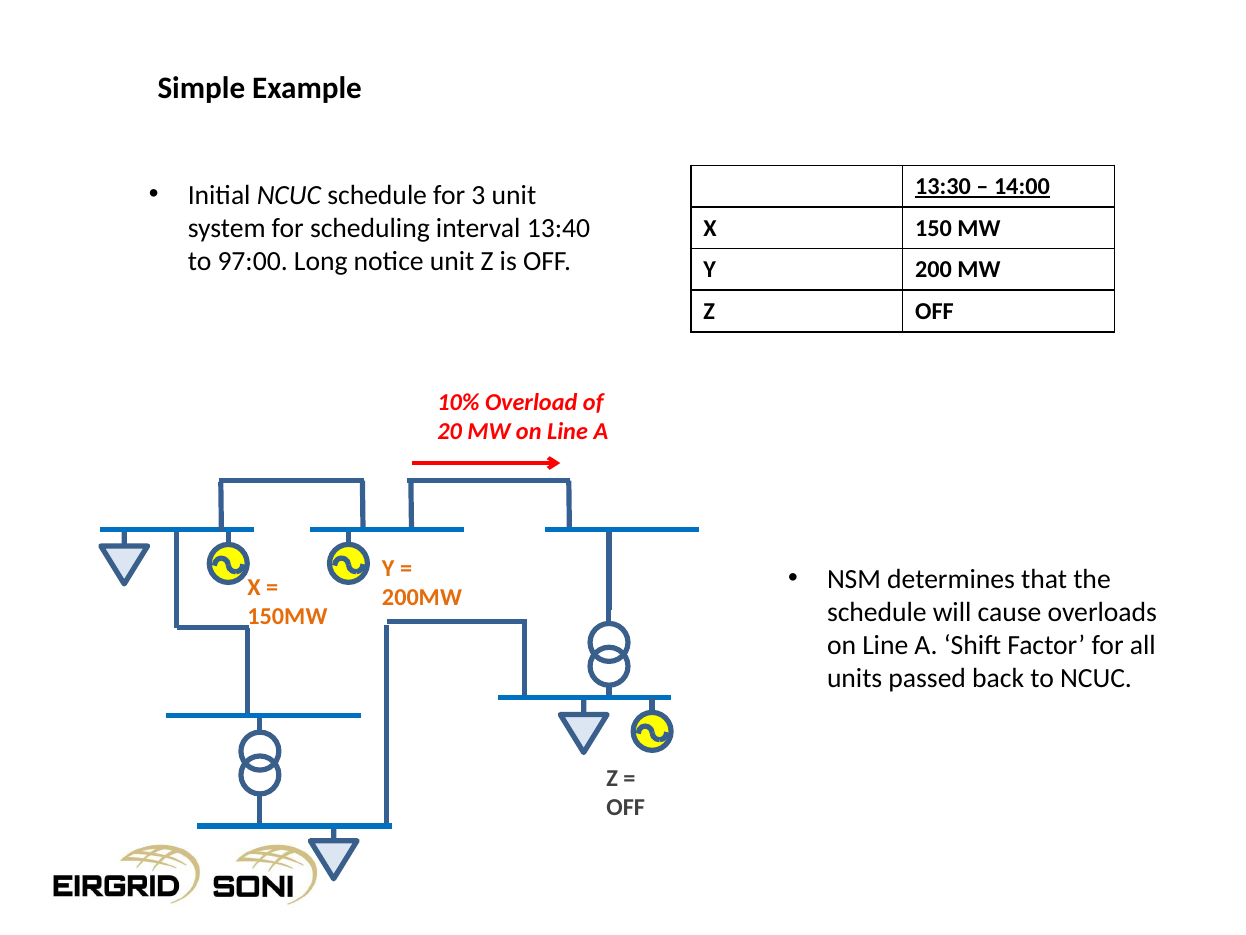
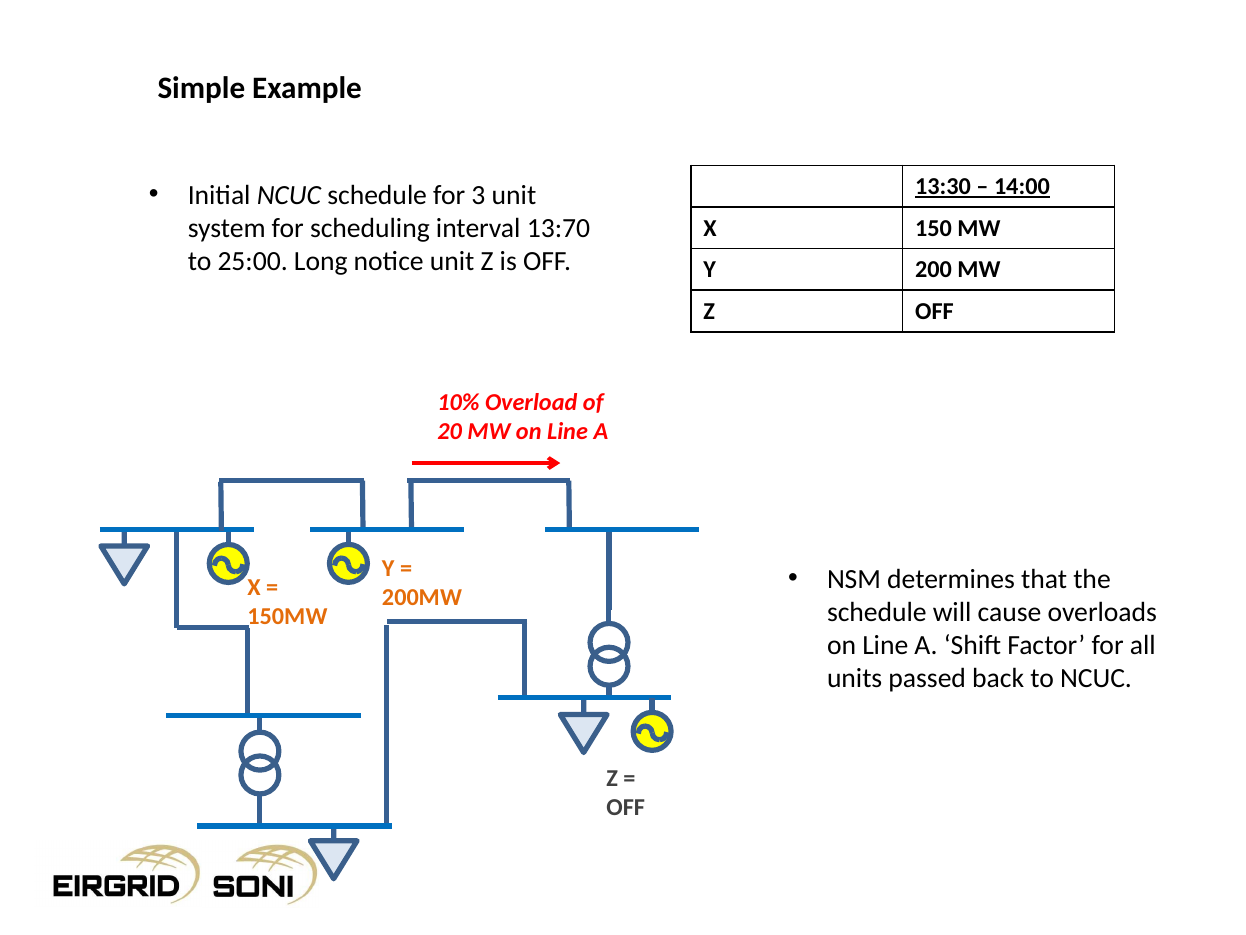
13:40: 13:40 -> 13:70
97:00: 97:00 -> 25:00
